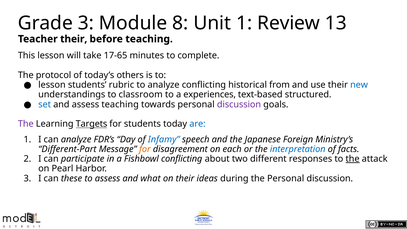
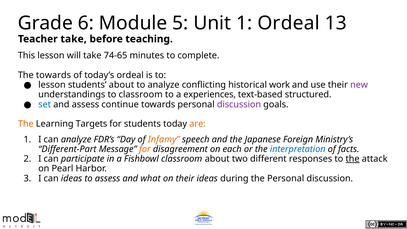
Grade 3: 3 -> 6
8: 8 -> 5
1 Review: Review -> Ordeal
Teacher their: their -> take
17-65: 17-65 -> 74-65
The protocol: protocol -> towards
today’s others: others -> ordeal
students rubric: rubric -> about
from: from -> work
new colour: blue -> purple
assess teaching: teaching -> continue
The at (26, 124) colour: purple -> orange
Targets underline: present -> none
are colour: blue -> orange
Infamy colour: blue -> orange
Fishbowl conflicting: conflicting -> classroom
can these: these -> ideas
